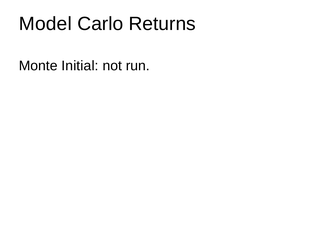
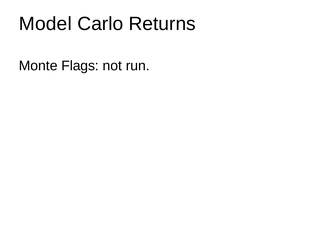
Initial: Initial -> Flags
